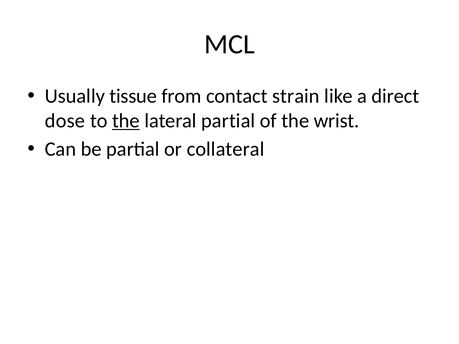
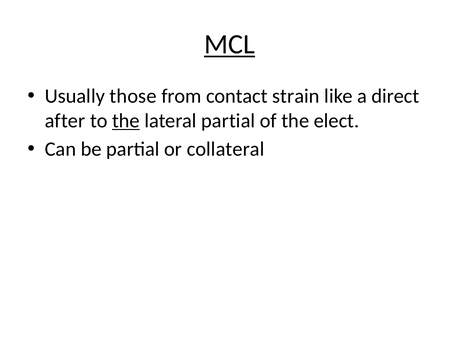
MCL underline: none -> present
tissue: tissue -> those
dose: dose -> after
wrist: wrist -> elect
